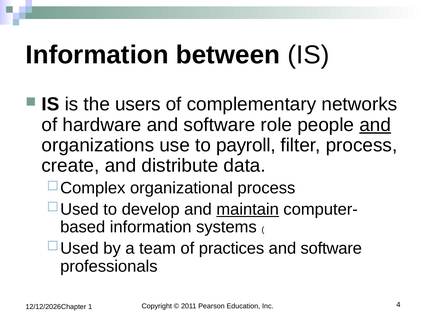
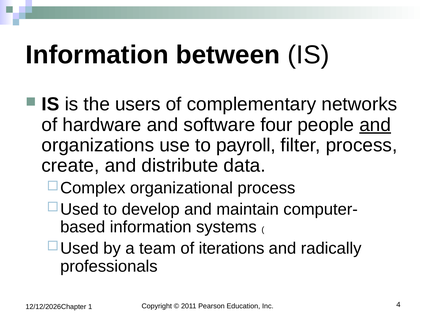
role: role -> four
maintain underline: present -> none
practices: practices -> iterations
software at (331, 249): software -> radically
